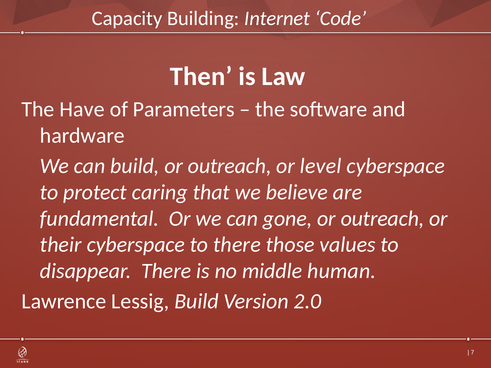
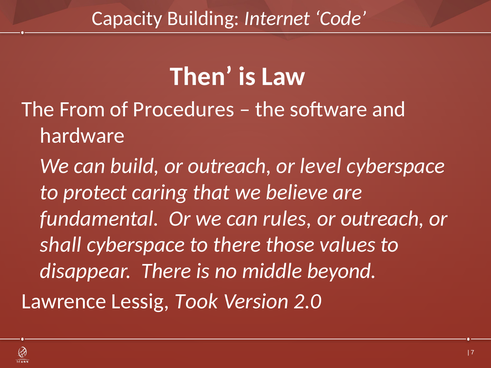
Have: Have -> From
Parameters: Parameters -> Procedures
gone: gone -> rules
their: their -> shall
human: human -> beyond
Lessig Build: Build -> Took
